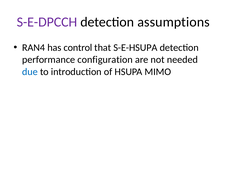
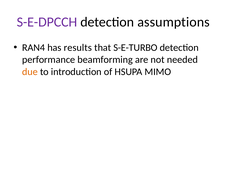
control: control -> results
S-E-HSUPA: S-E-HSUPA -> S-E-TURBO
configuration: configuration -> beamforming
due colour: blue -> orange
